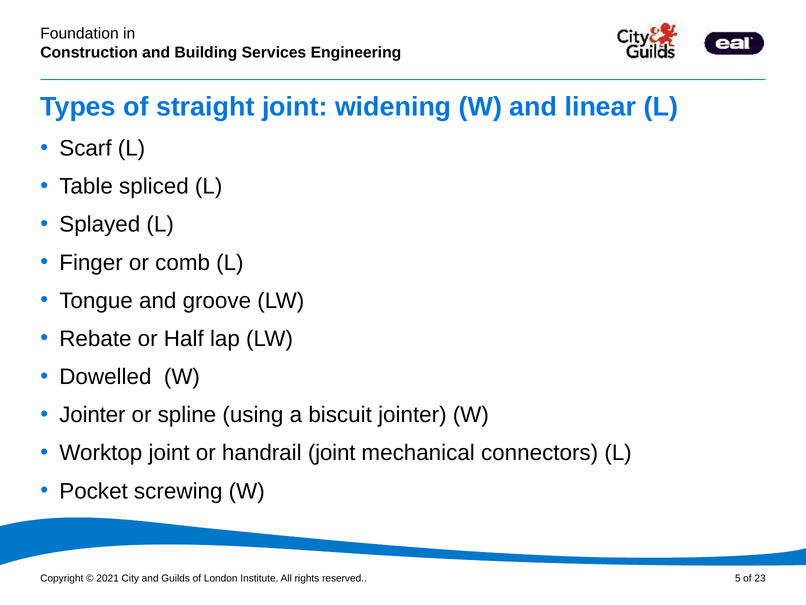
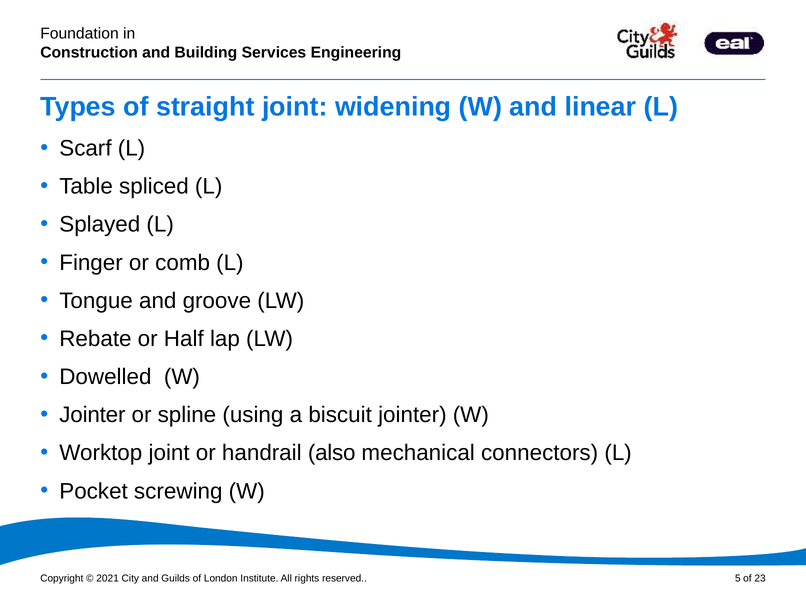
handrail joint: joint -> also
